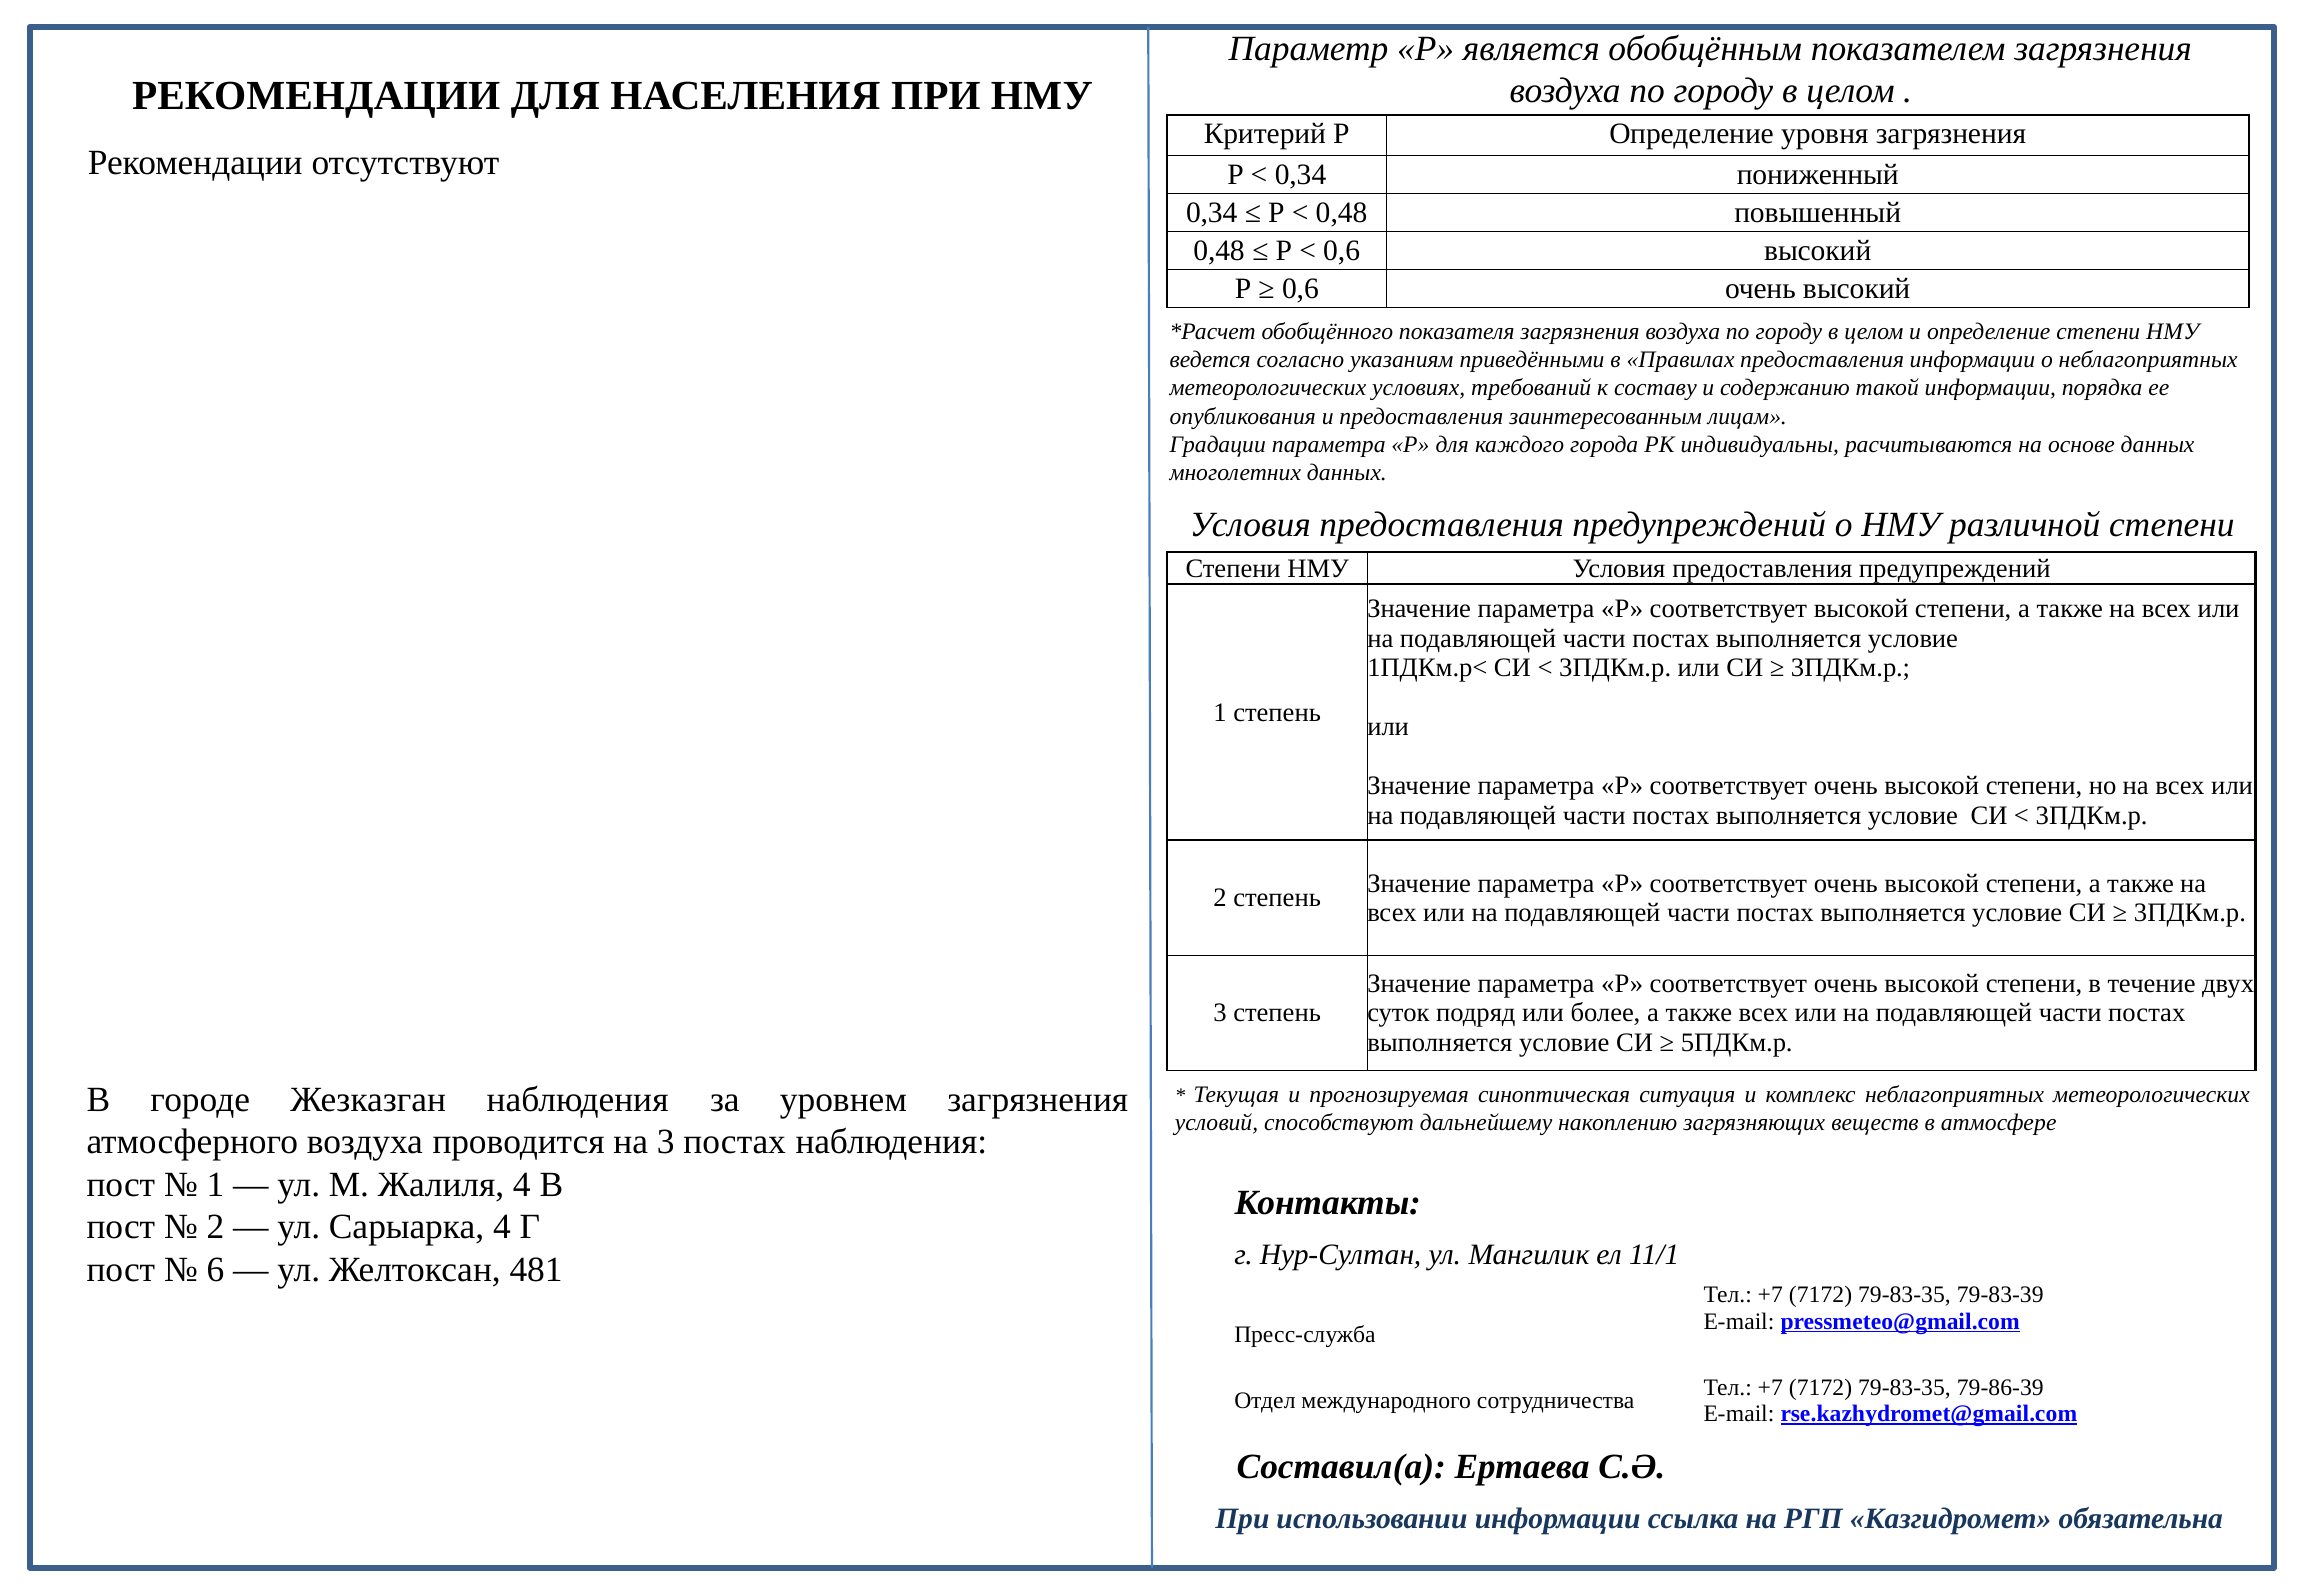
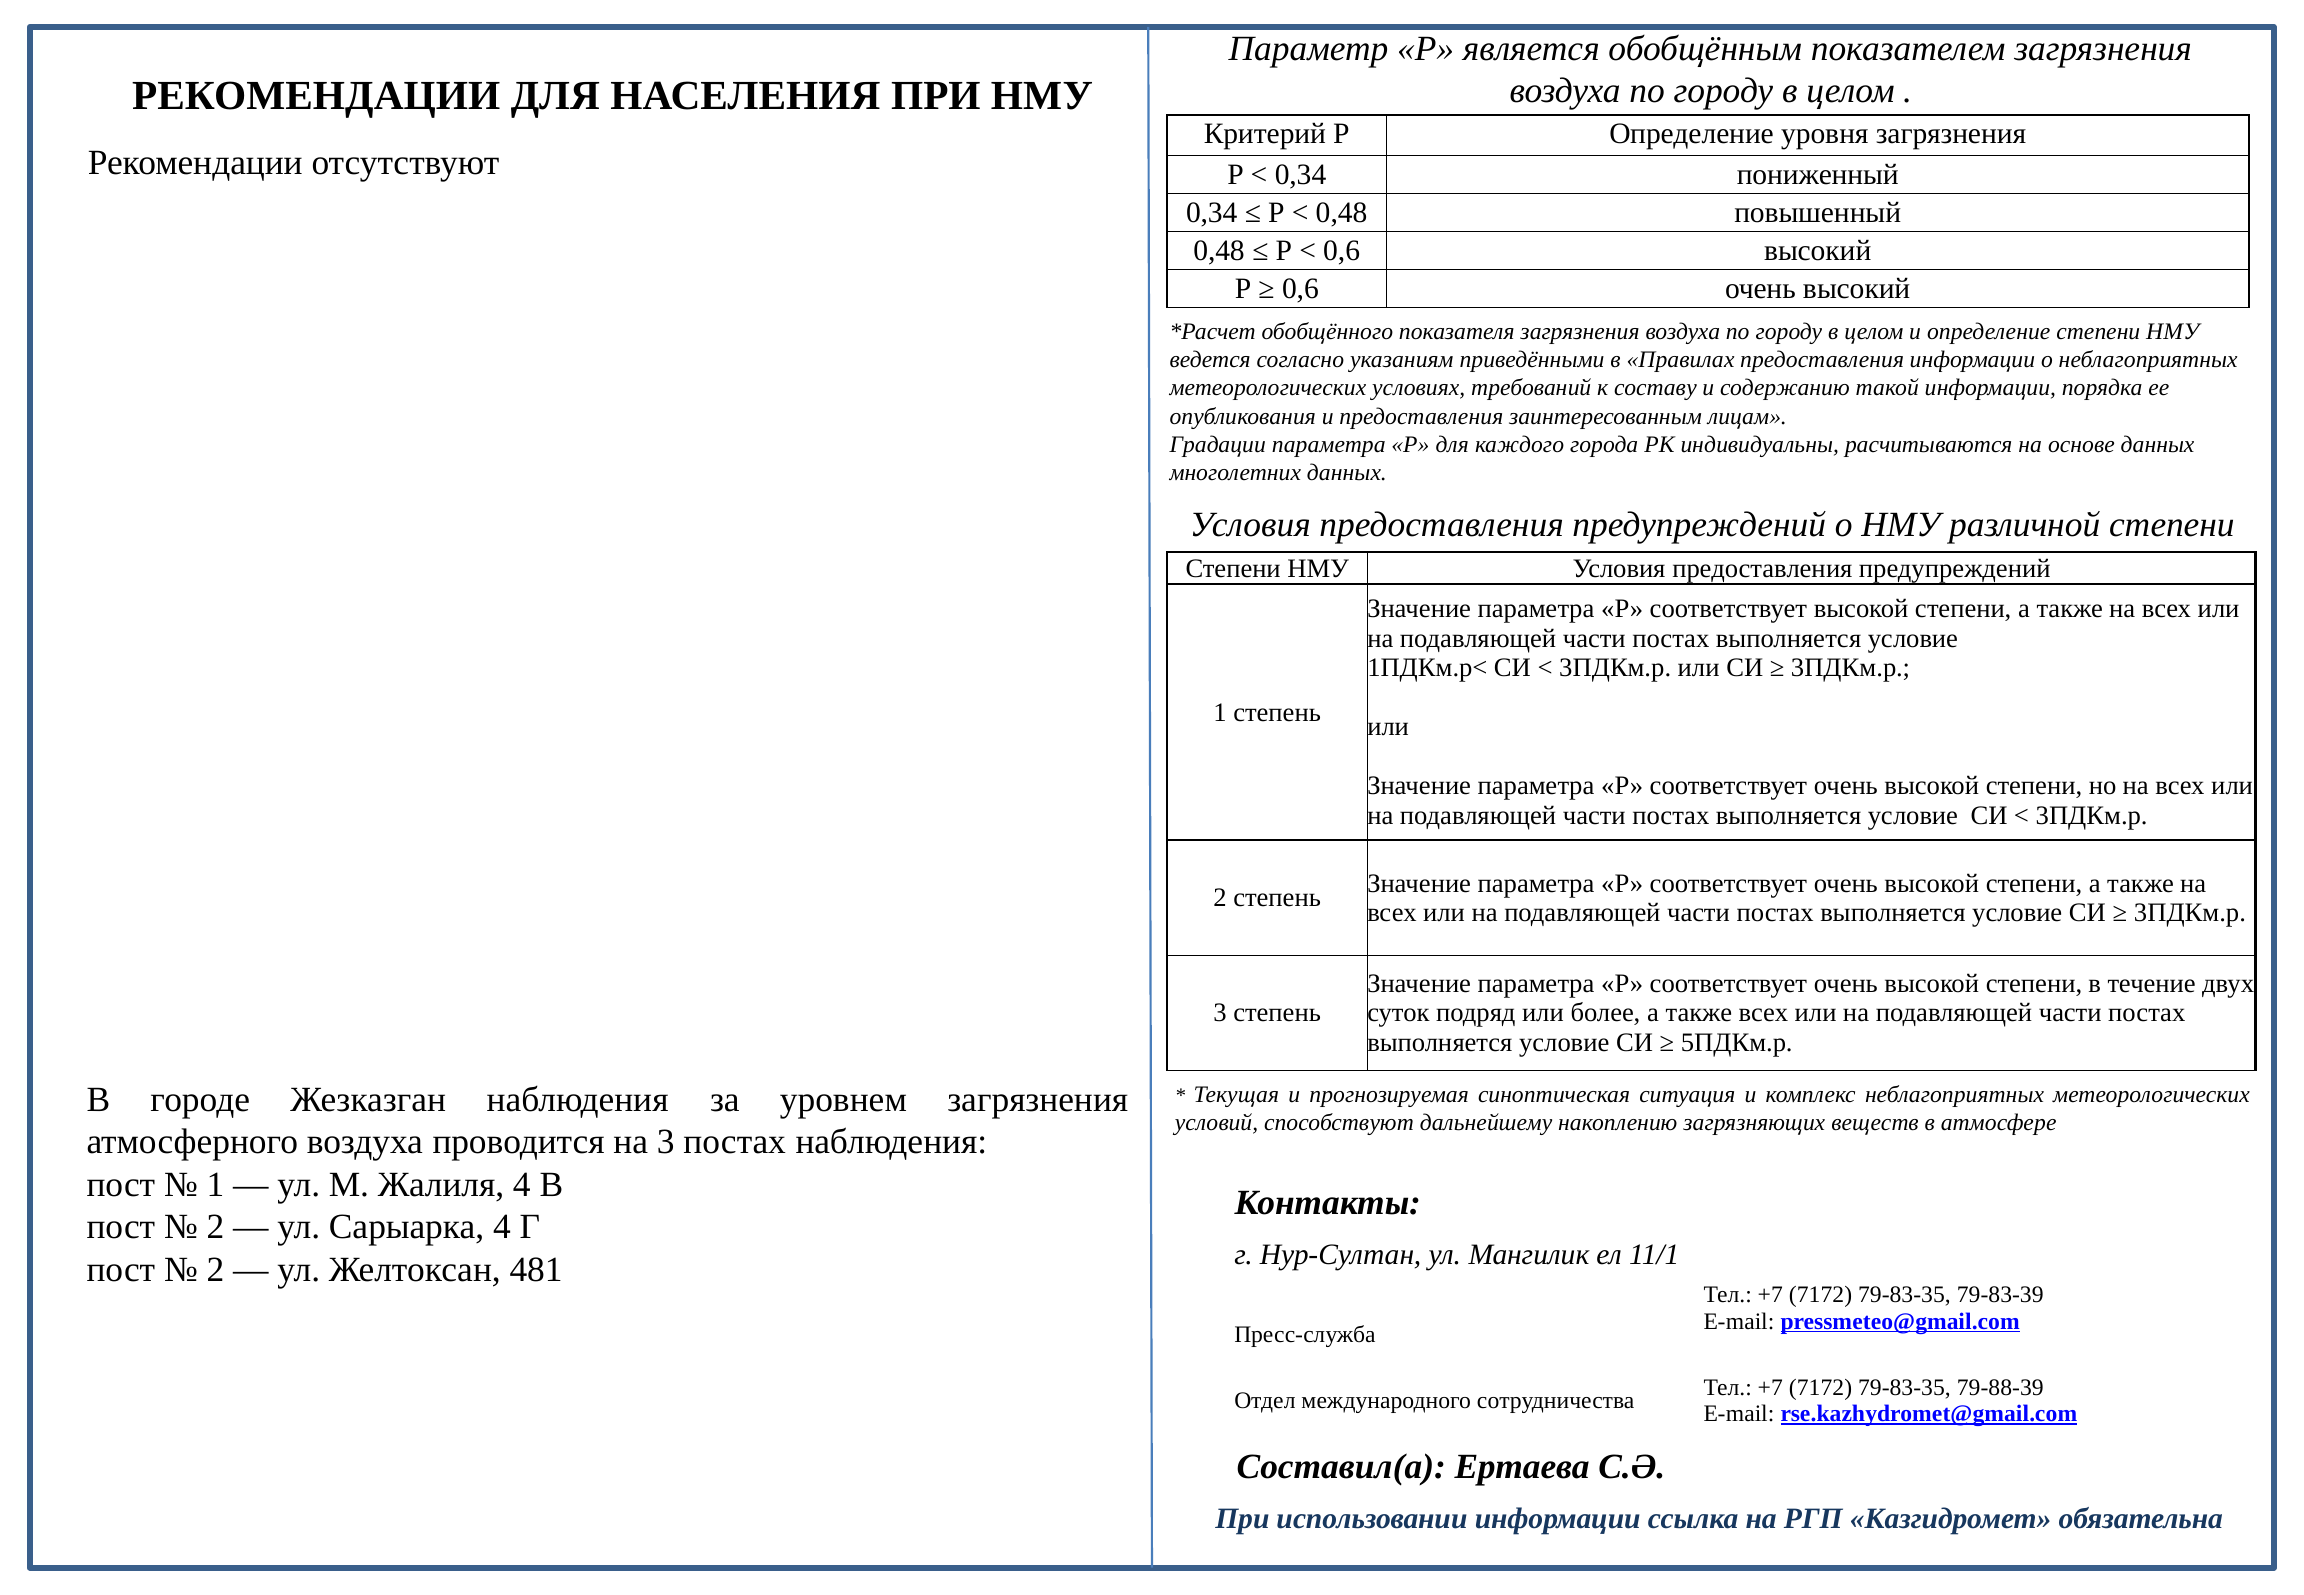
6 at (215, 1270): 6 -> 2
79-86-39: 79-86-39 -> 79-88-39
